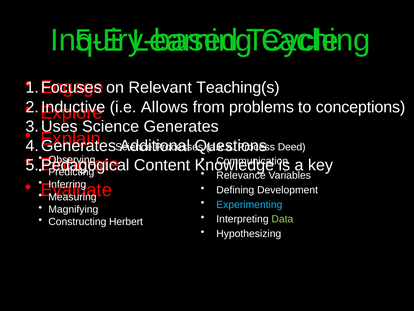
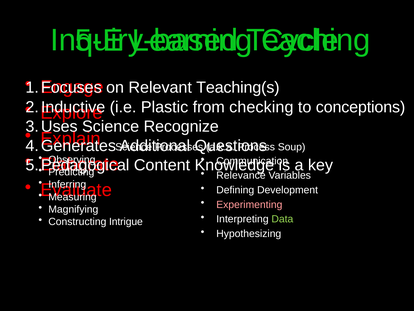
Allows: Allows -> Plastic
problems: problems -> checking
Generates: Generates -> Recognize
Deed: Deed -> Soup
Experimenting colour: light blue -> pink
Herbert: Herbert -> Intrigue
